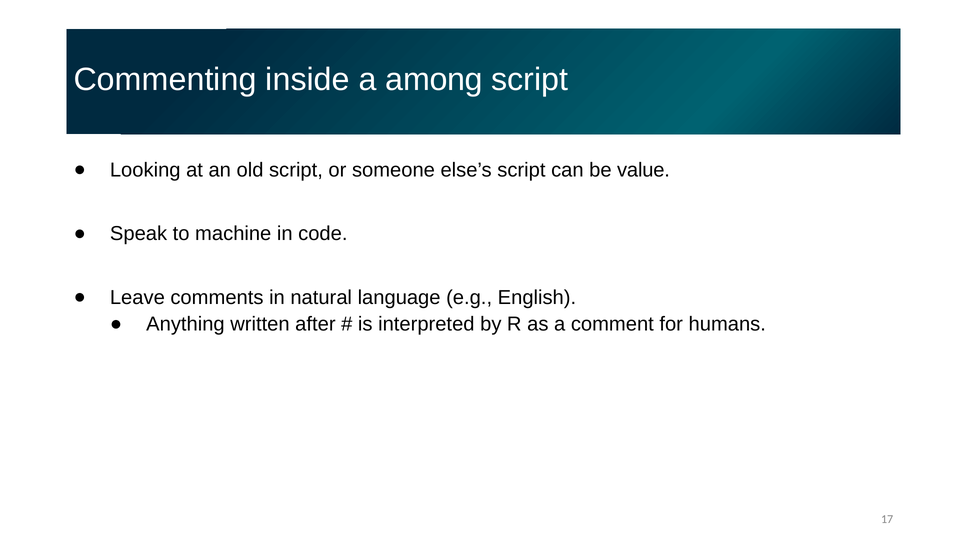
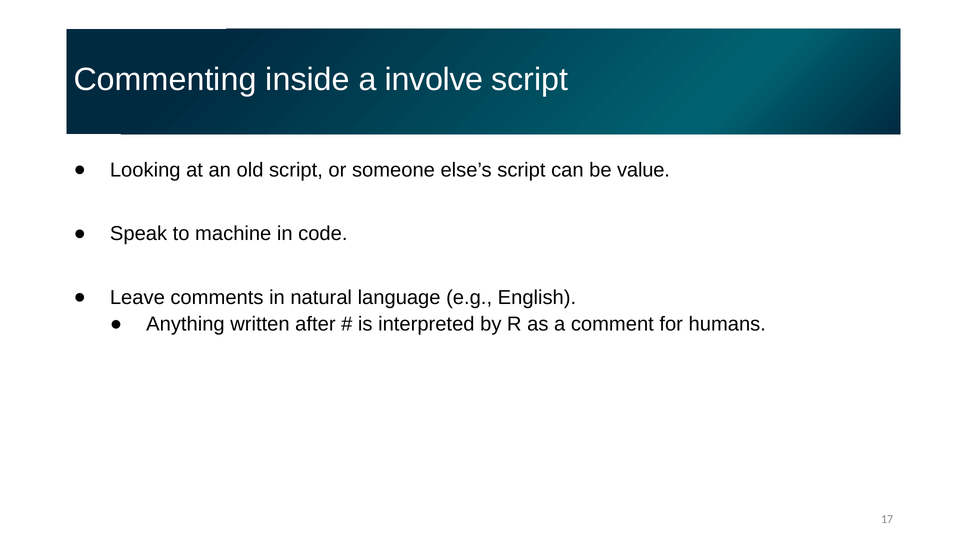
among: among -> involve
